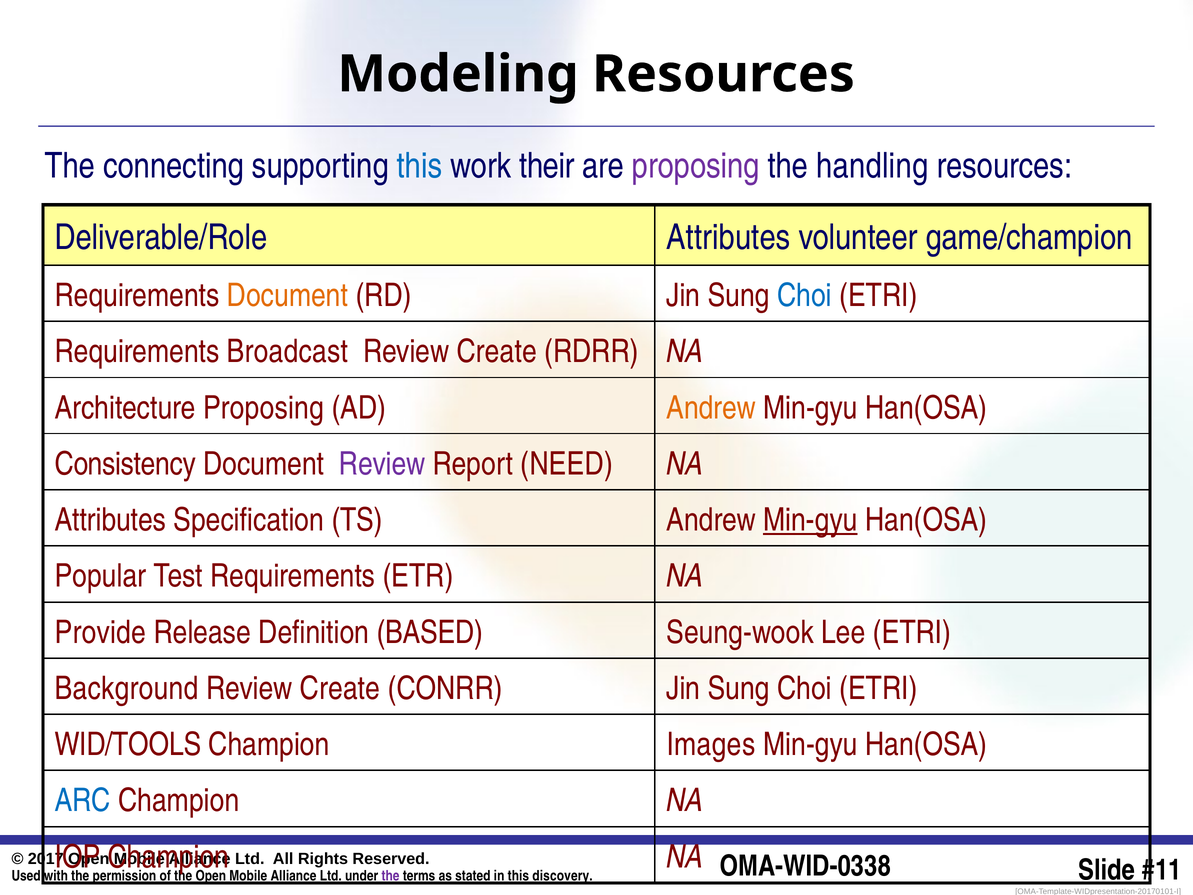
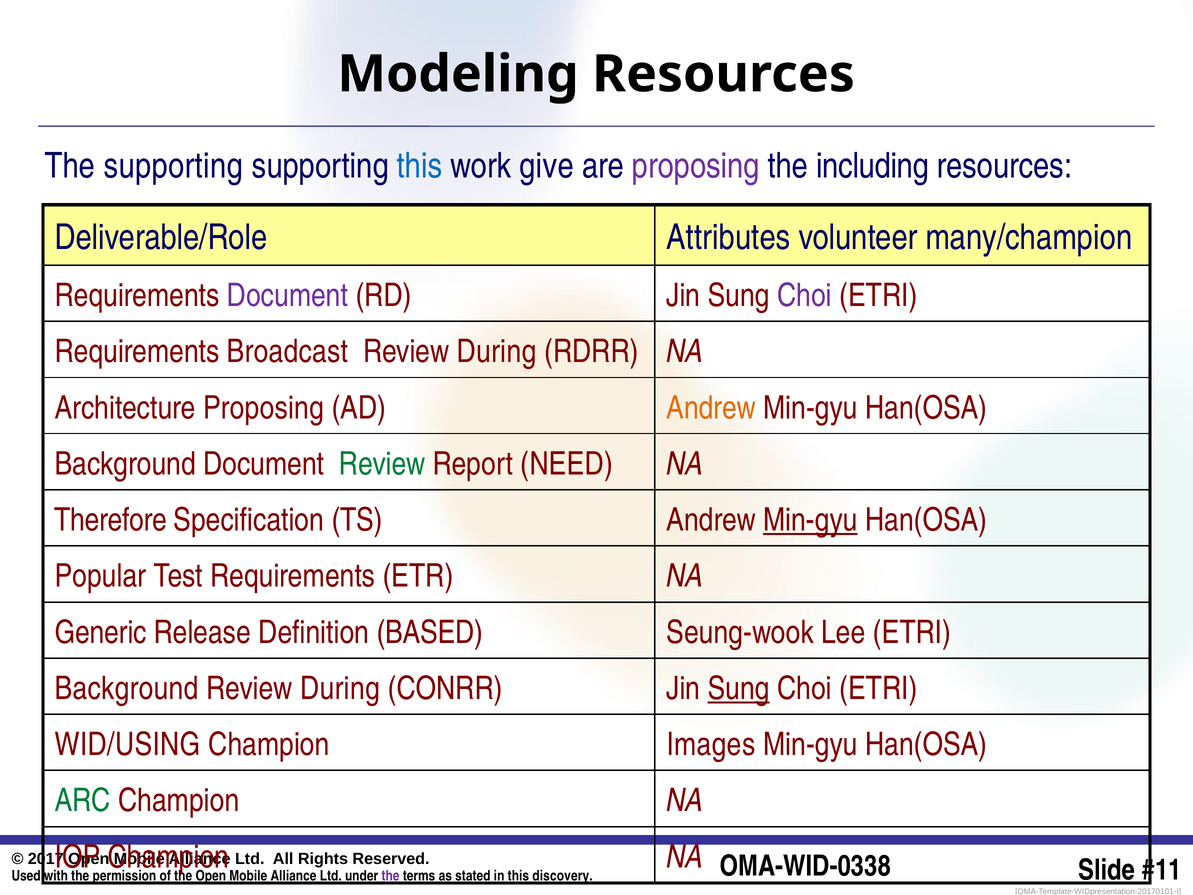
The connecting: connecting -> supporting
their: their -> give
handling: handling -> including
game/champion: game/champion -> many/champion
Document at (288, 295) colour: orange -> purple
Choi at (804, 295) colour: blue -> purple
Create at (497, 352): Create -> During
Consistency at (125, 464): Consistency -> Background
Review at (382, 464) colour: purple -> green
Attributes at (110, 520): Attributes -> Therefore
Provide: Provide -> Generic
Create at (340, 689): Create -> During
Sung at (739, 689) underline: none -> present
WID/TOOLS: WID/TOOLS -> WID/USING
ARC colour: blue -> green
